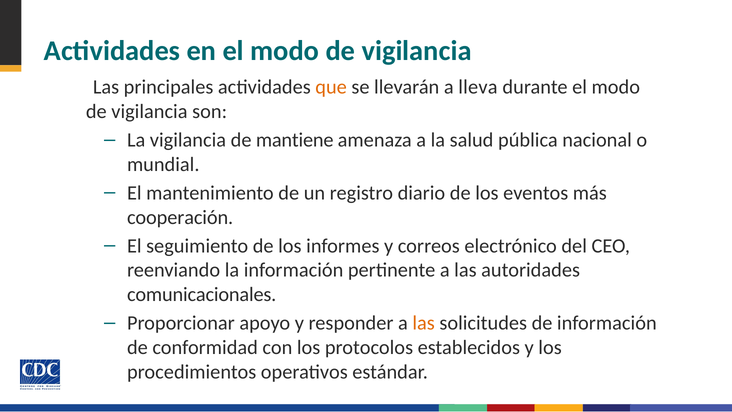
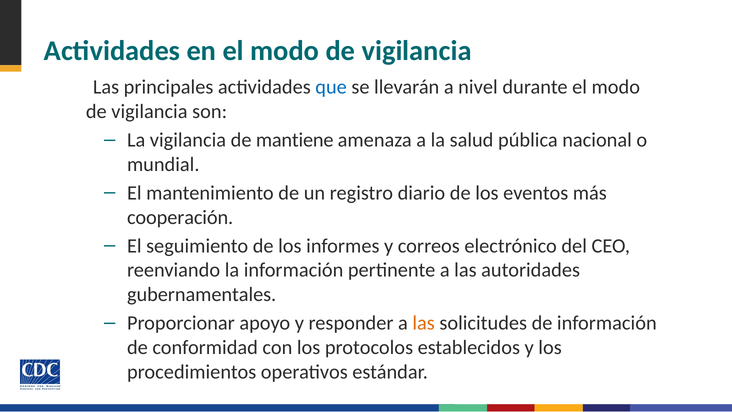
que colour: orange -> blue
lleva: lleva -> nivel
comunicacionales: comunicacionales -> gubernamentales
